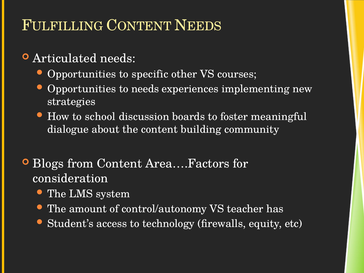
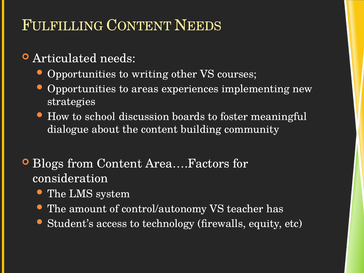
specific: specific -> writing
to needs: needs -> areas
